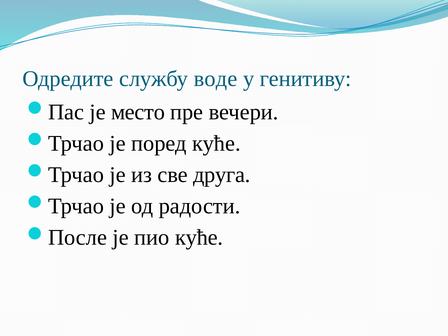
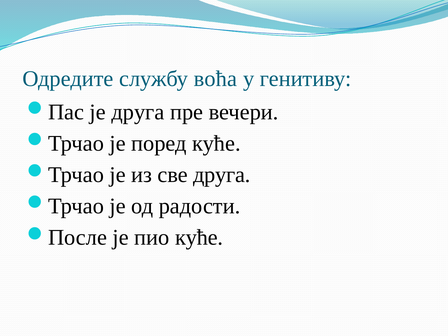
воде: воде -> воћа
је место: место -> друга
